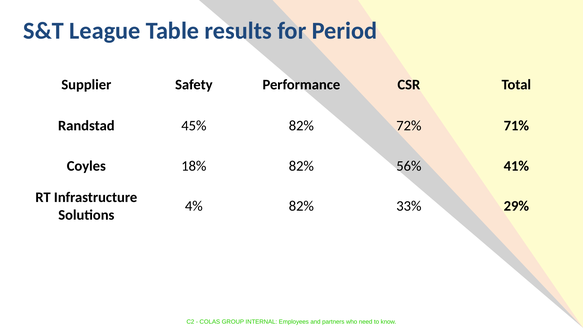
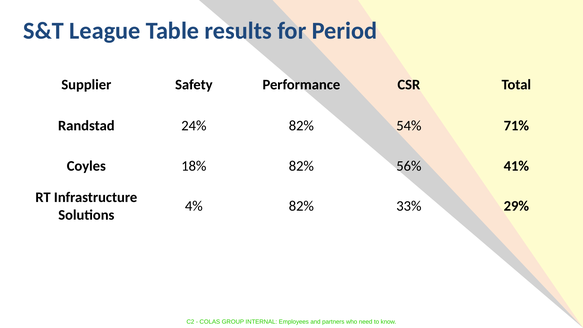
45%: 45% -> 24%
72%: 72% -> 54%
